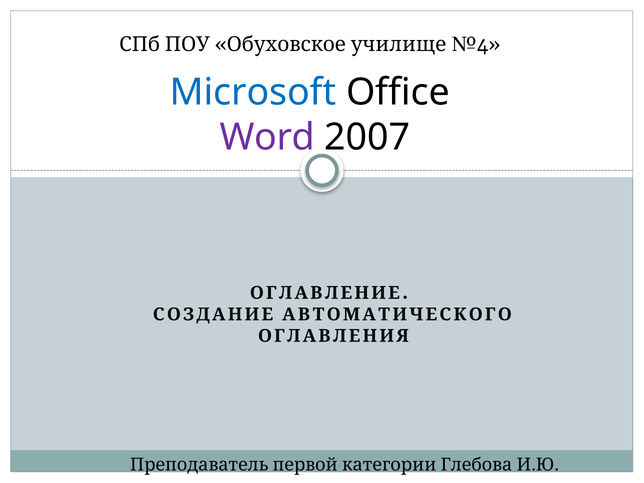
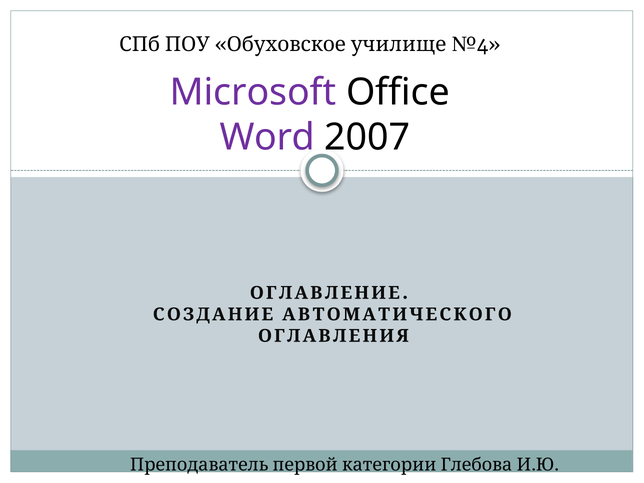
Microsoft colour: blue -> purple
